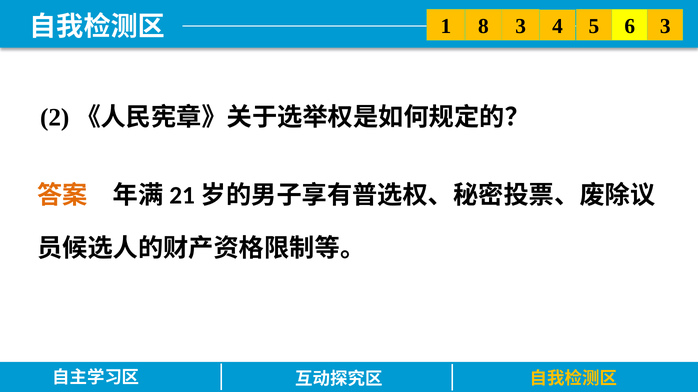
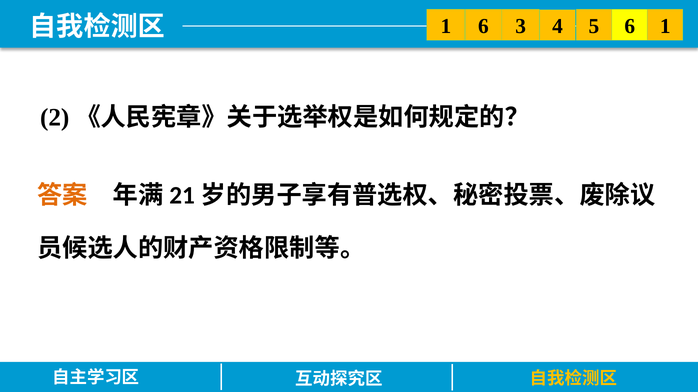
1 8: 8 -> 6
4 3: 3 -> 1
